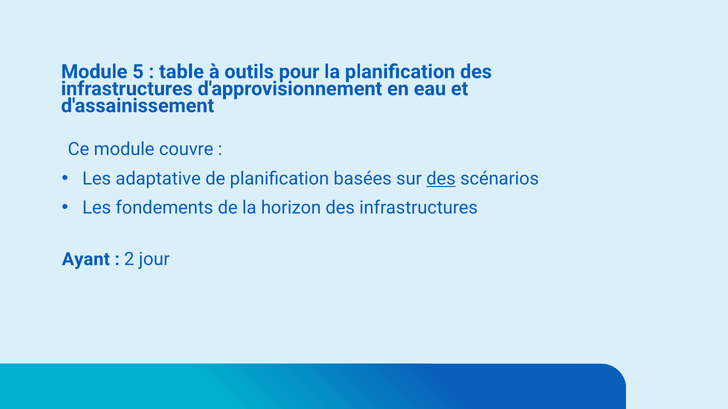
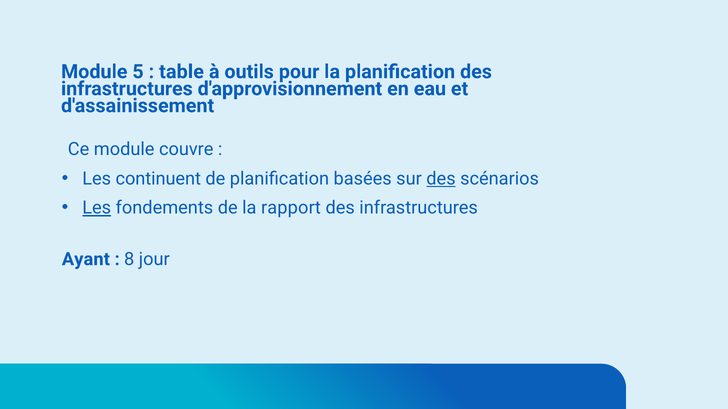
adaptative: adaptative -> continuent
Les at (97, 208) underline: none -> present
horizon: horizon -> rapport
2: 2 -> 8
